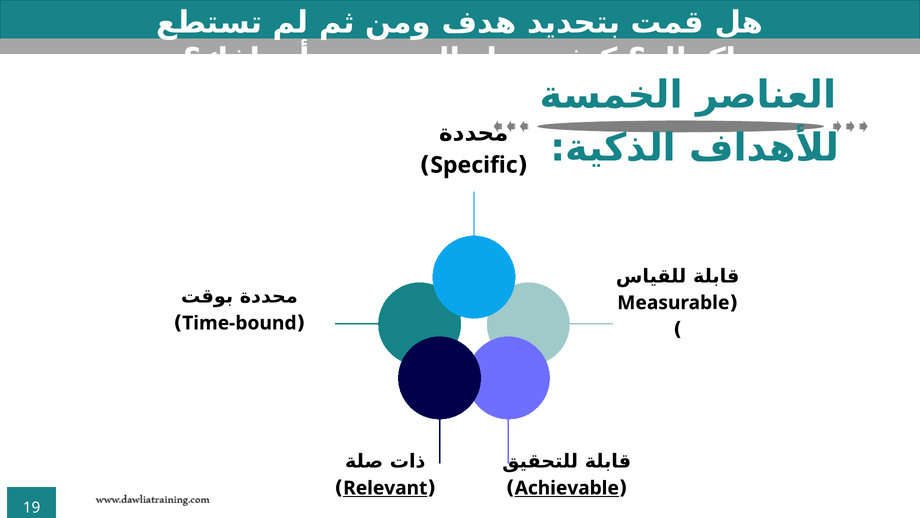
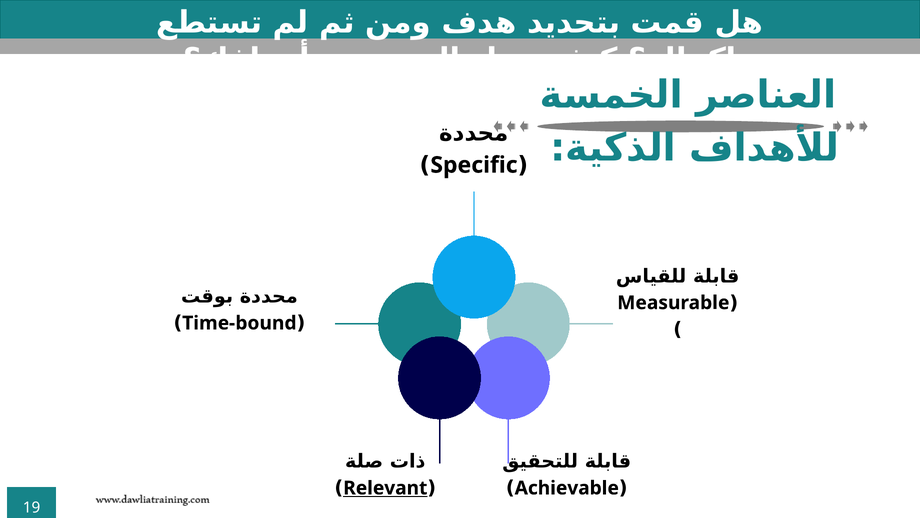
Achievable underline: present -> none
